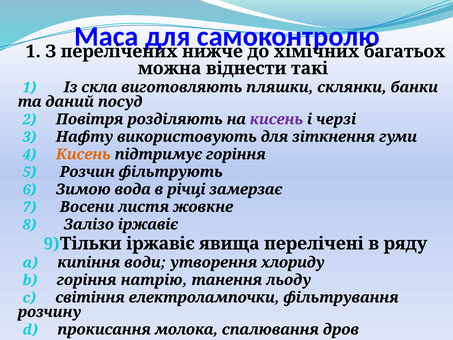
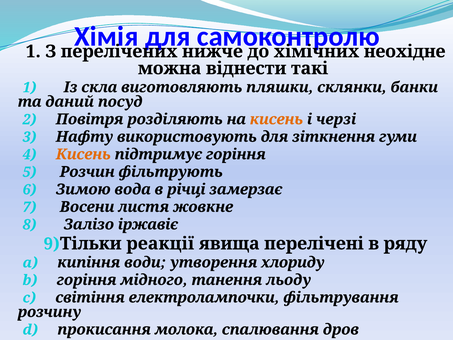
Маса: Маса -> Хімія
багатьох: багатьох -> неохідне
кисень at (276, 119) colour: purple -> orange
іржавіє at (160, 243): іржавіє -> реакції
натрію: натрію -> мідного
